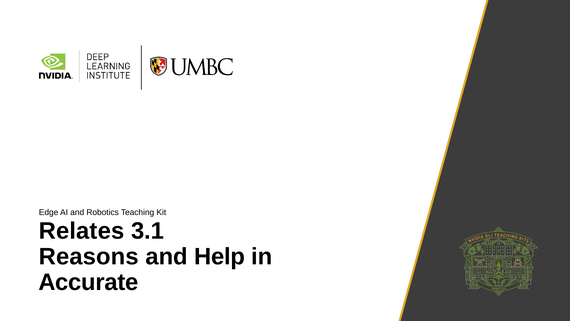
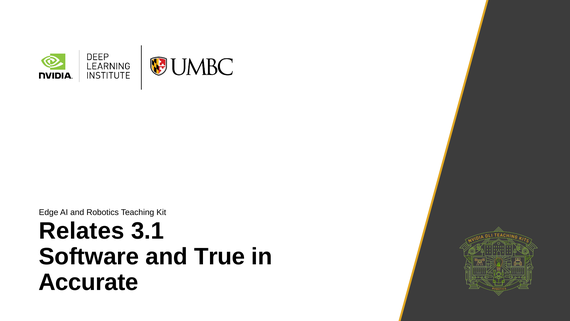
Reasons: Reasons -> Software
Help: Help -> True
